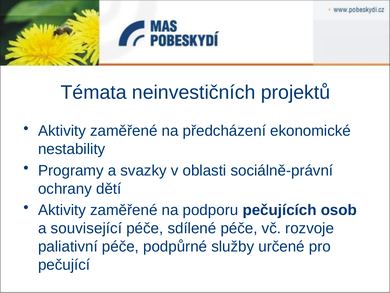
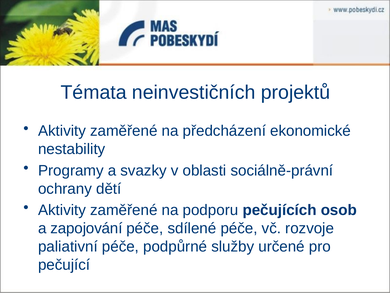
související: související -> zapojování
